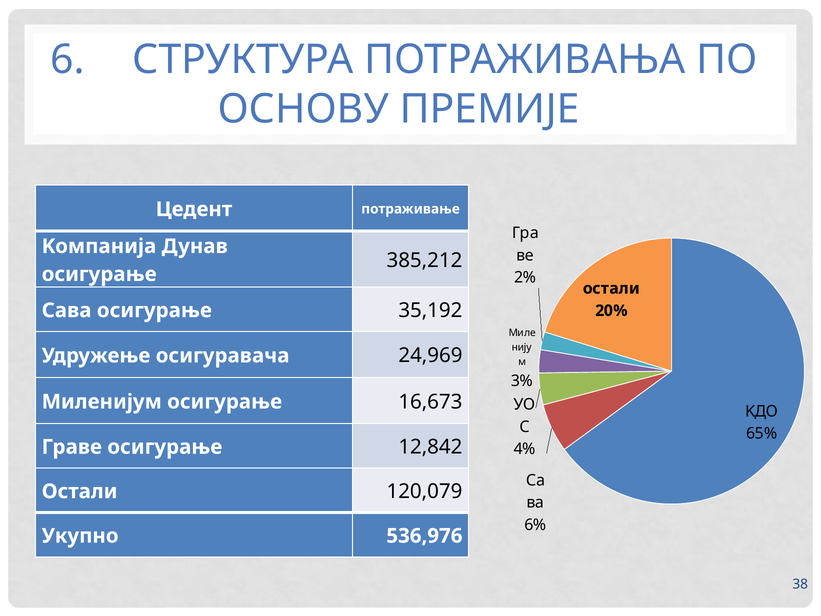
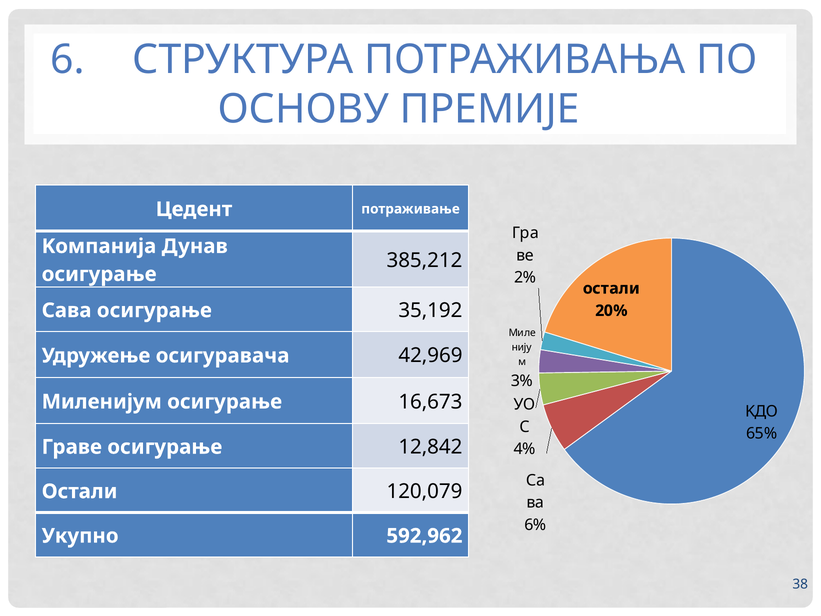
24,969: 24,969 -> 42,969
536,976: 536,976 -> 592,962
